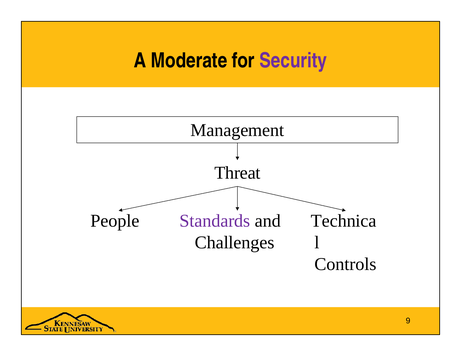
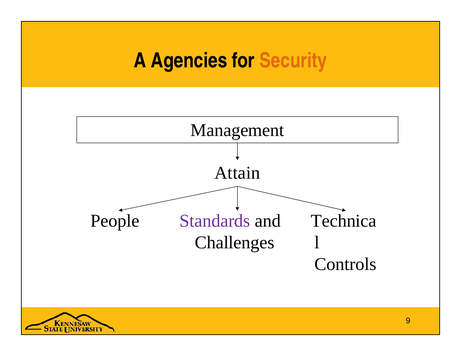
Moderate: Moderate -> Agencies
Security colour: purple -> orange
Threat: Threat -> Attain
